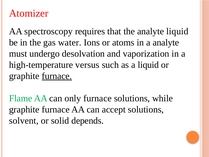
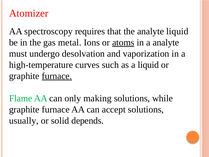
water: water -> metal
atoms underline: none -> present
versus: versus -> curves
only furnace: furnace -> making
solvent: solvent -> usually
